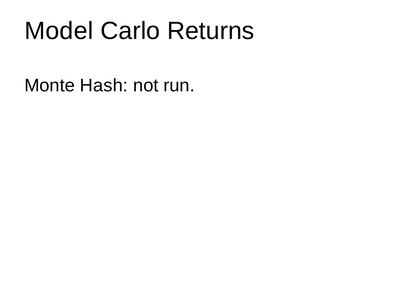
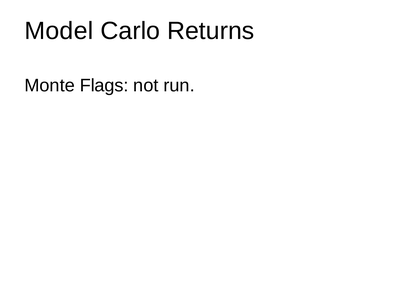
Hash: Hash -> Flags
